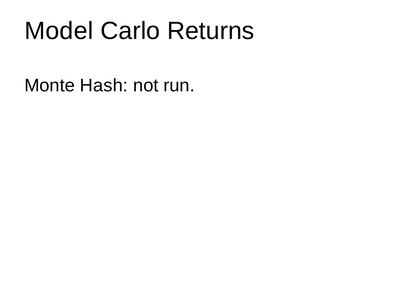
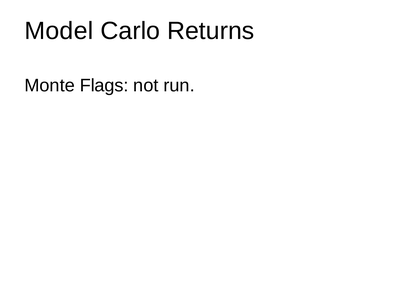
Hash: Hash -> Flags
